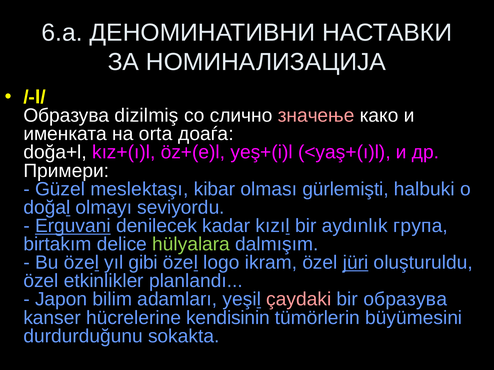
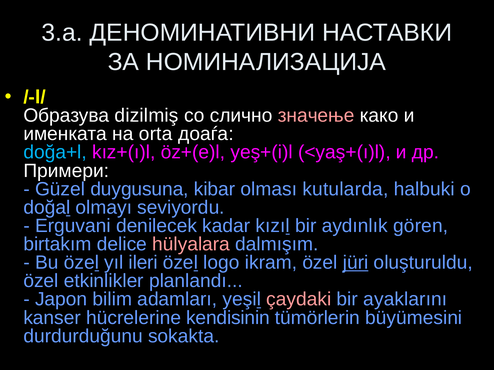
6.a: 6.a -> 3.a
doğa+l colour: white -> light blue
meslektaşı: meslektaşı -> duygusuna
gürlemişti: gürlemişti -> kutularda
Erguvani underline: present -> none
група: група -> gören
hülyalara colour: light green -> pink
gibi: gibi -> ileri
bir образува: образува -> ayaklarını
